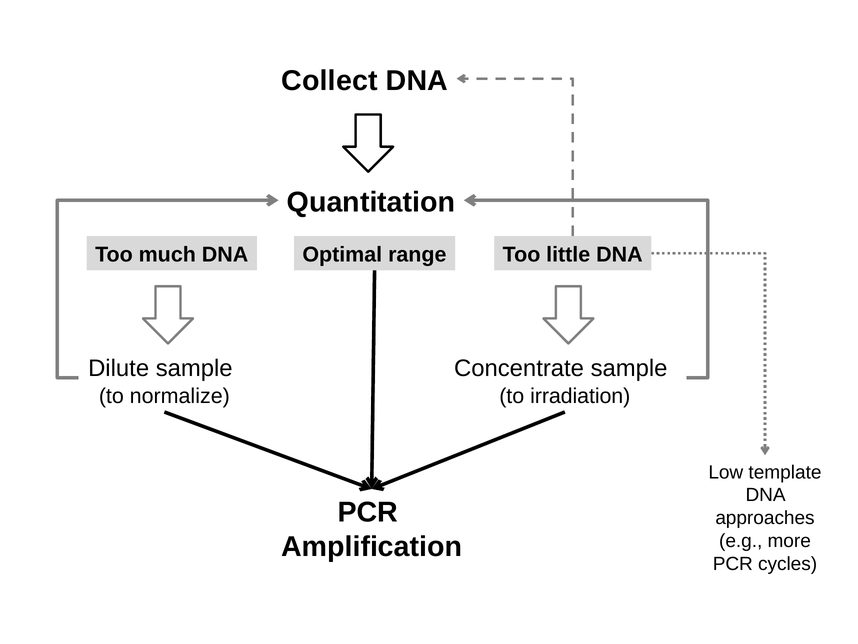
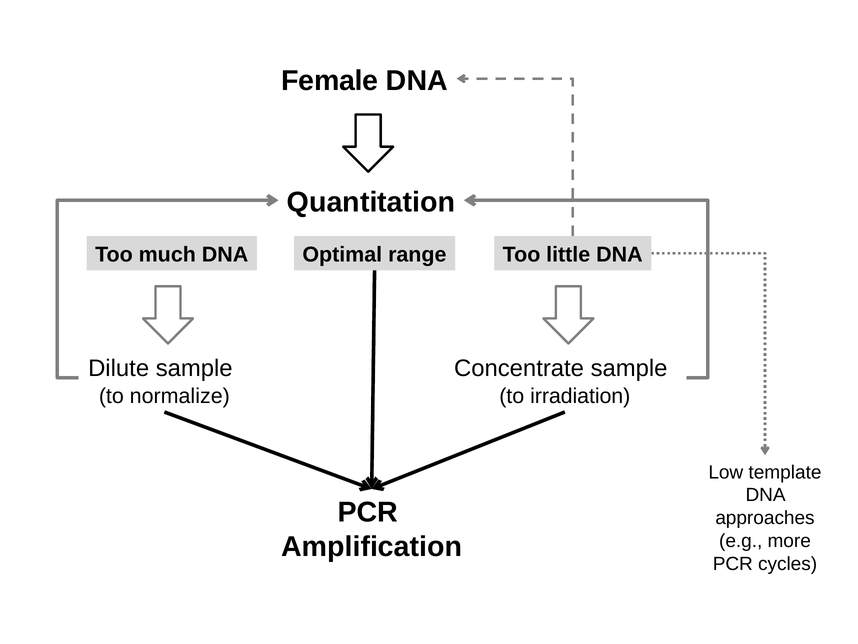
Collect: Collect -> Female
